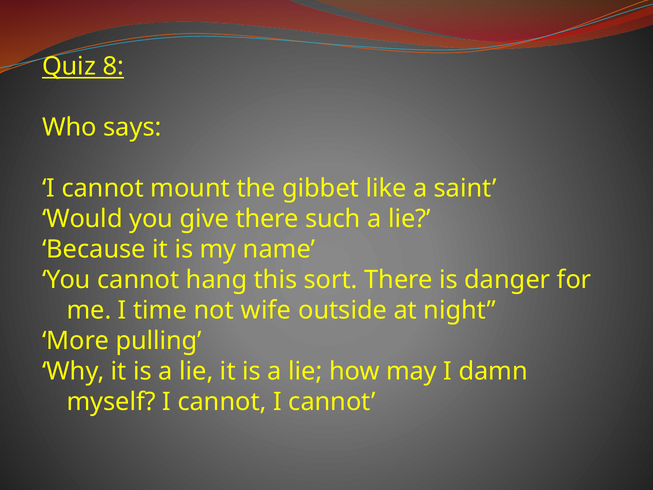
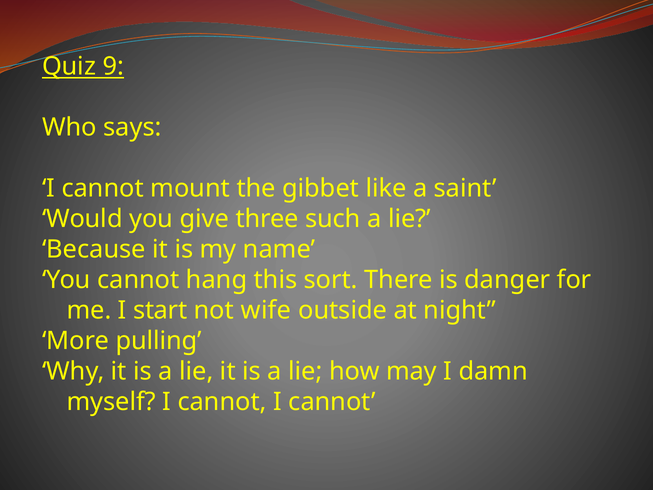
8: 8 -> 9
give there: there -> three
time: time -> start
